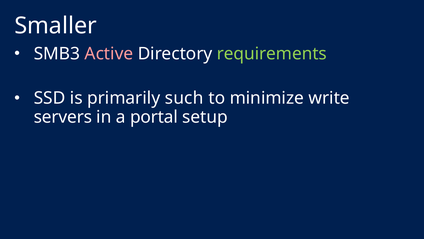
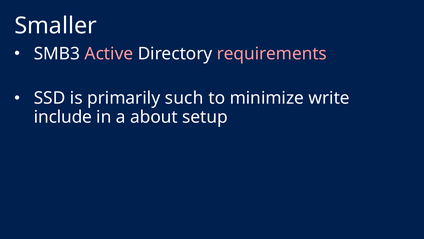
requirements colour: light green -> pink
servers: servers -> include
portal: portal -> about
